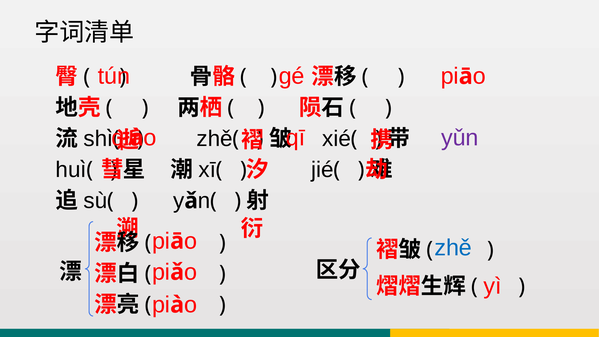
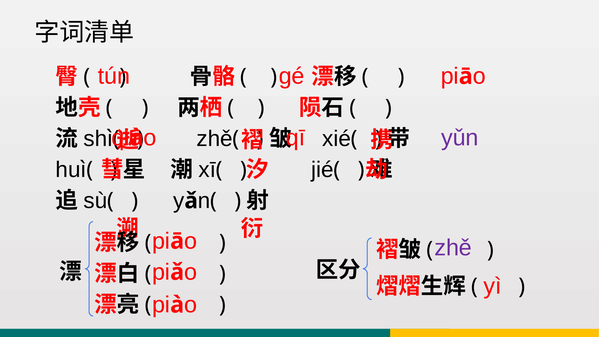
zhě at (453, 248) colour: blue -> purple
